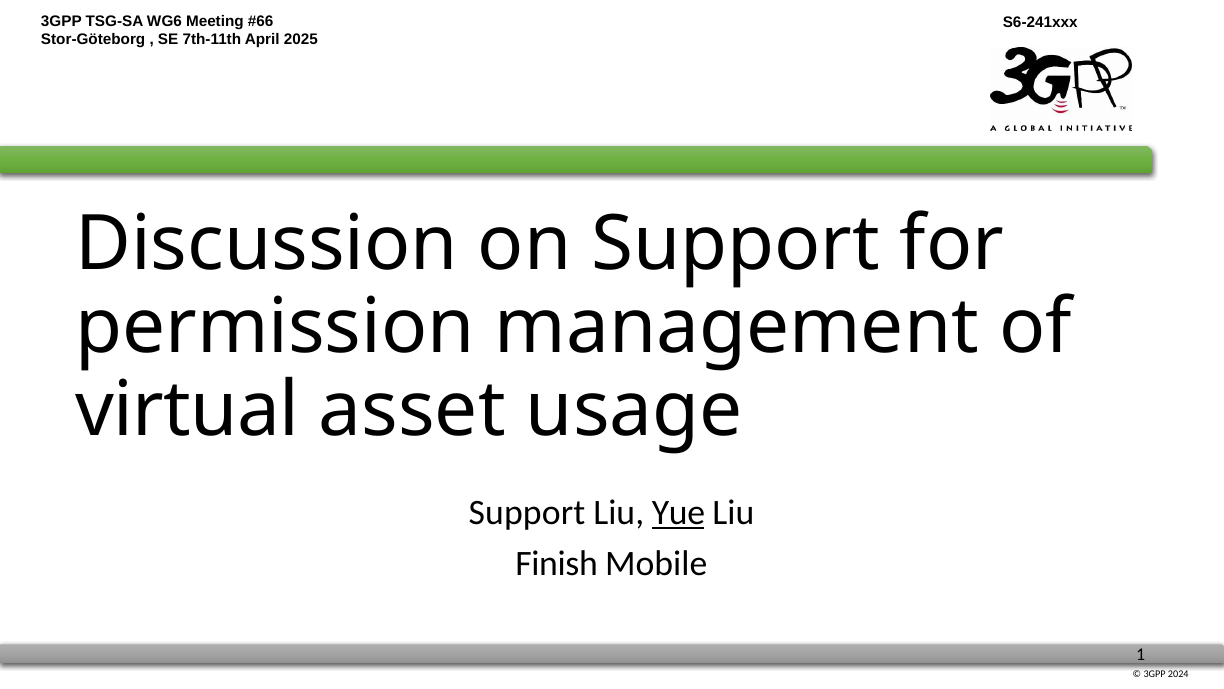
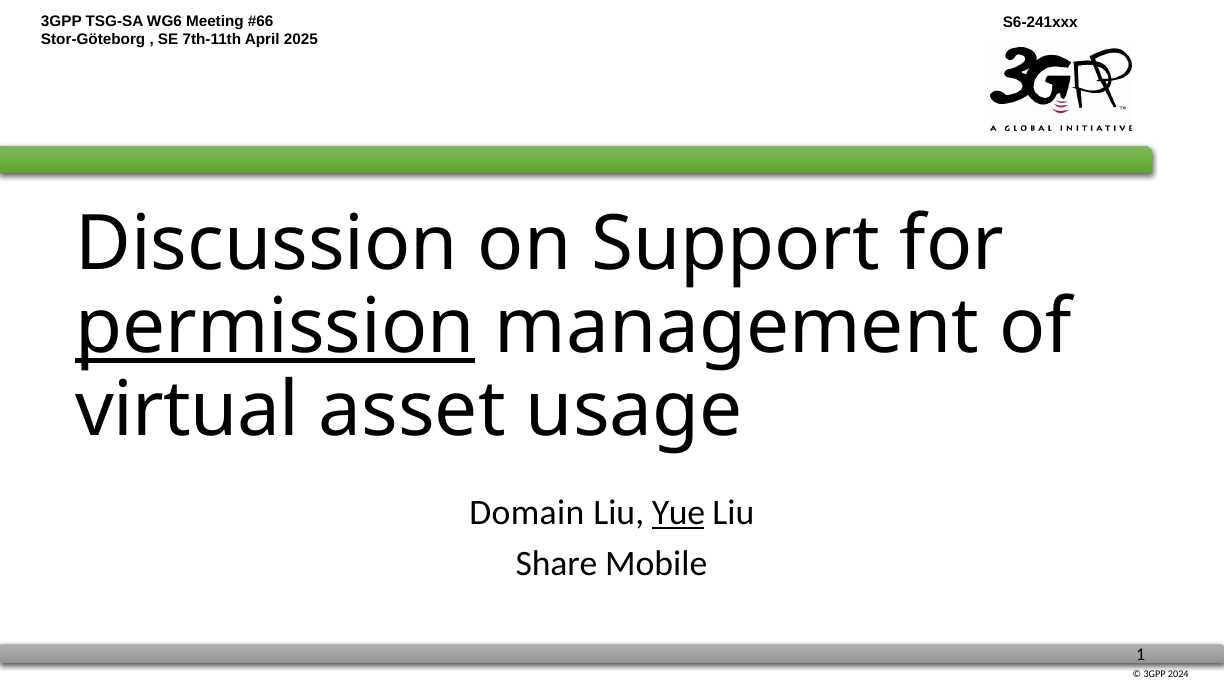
permission underline: none -> present
Support at (527, 512): Support -> Domain
Finish: Finish -> Share
